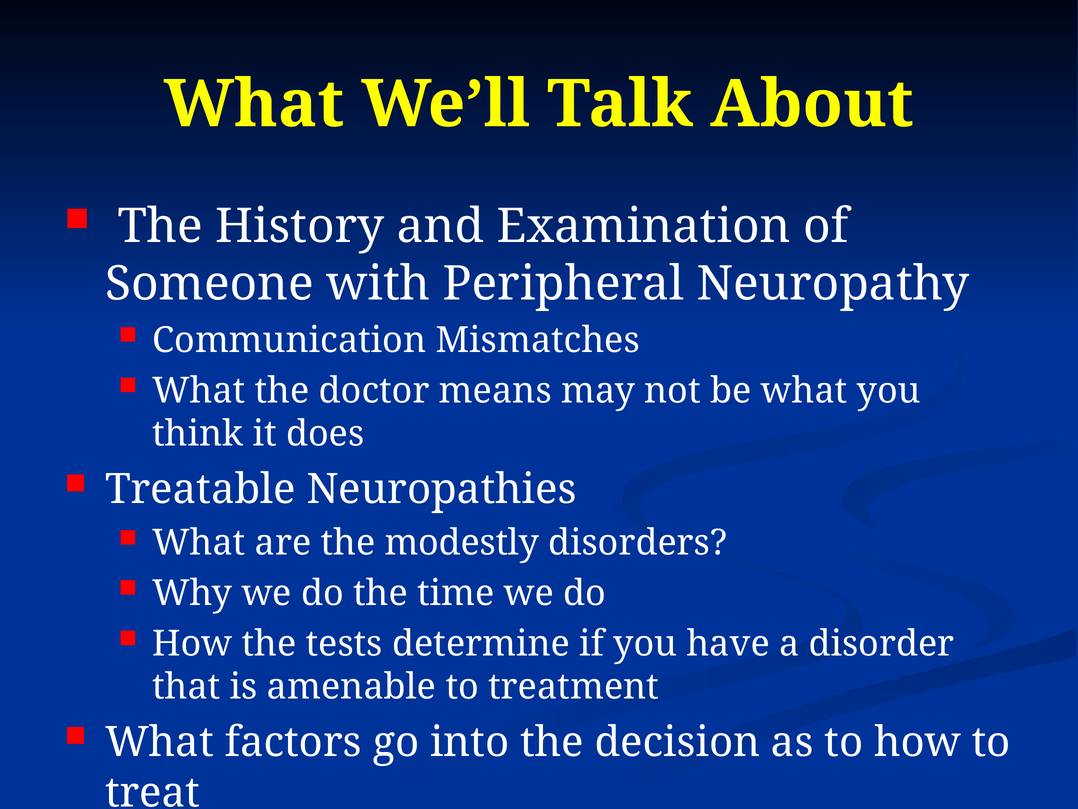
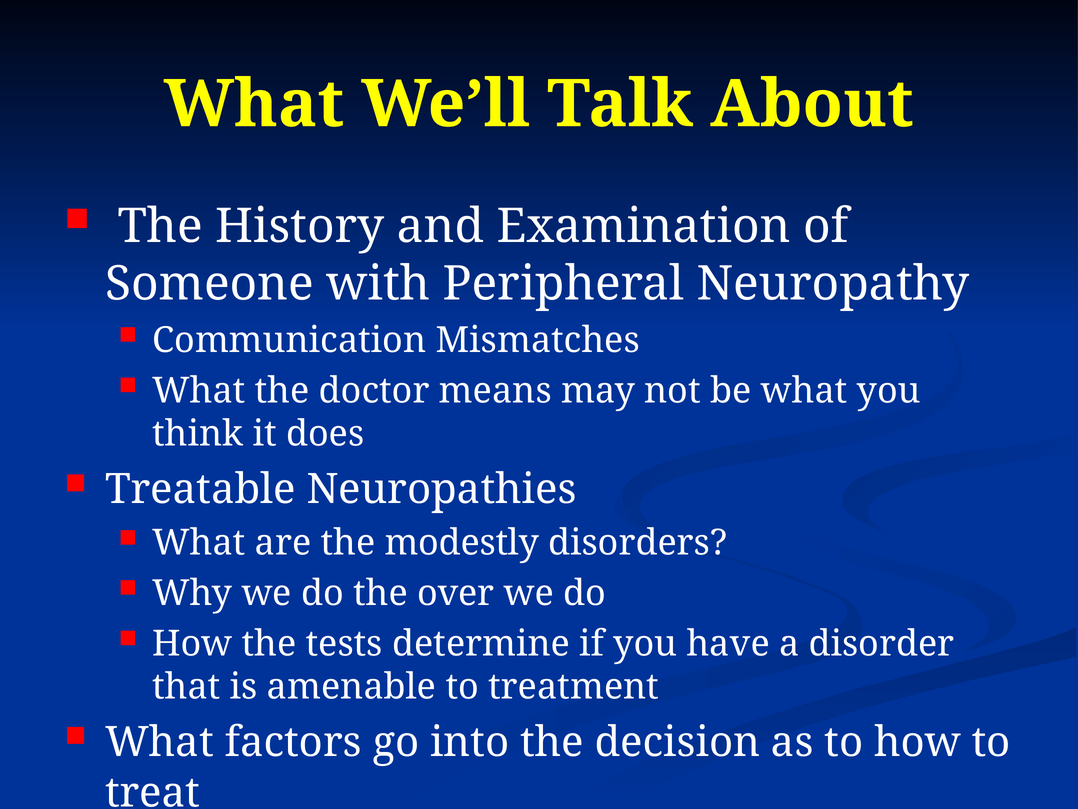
time: time -> over
